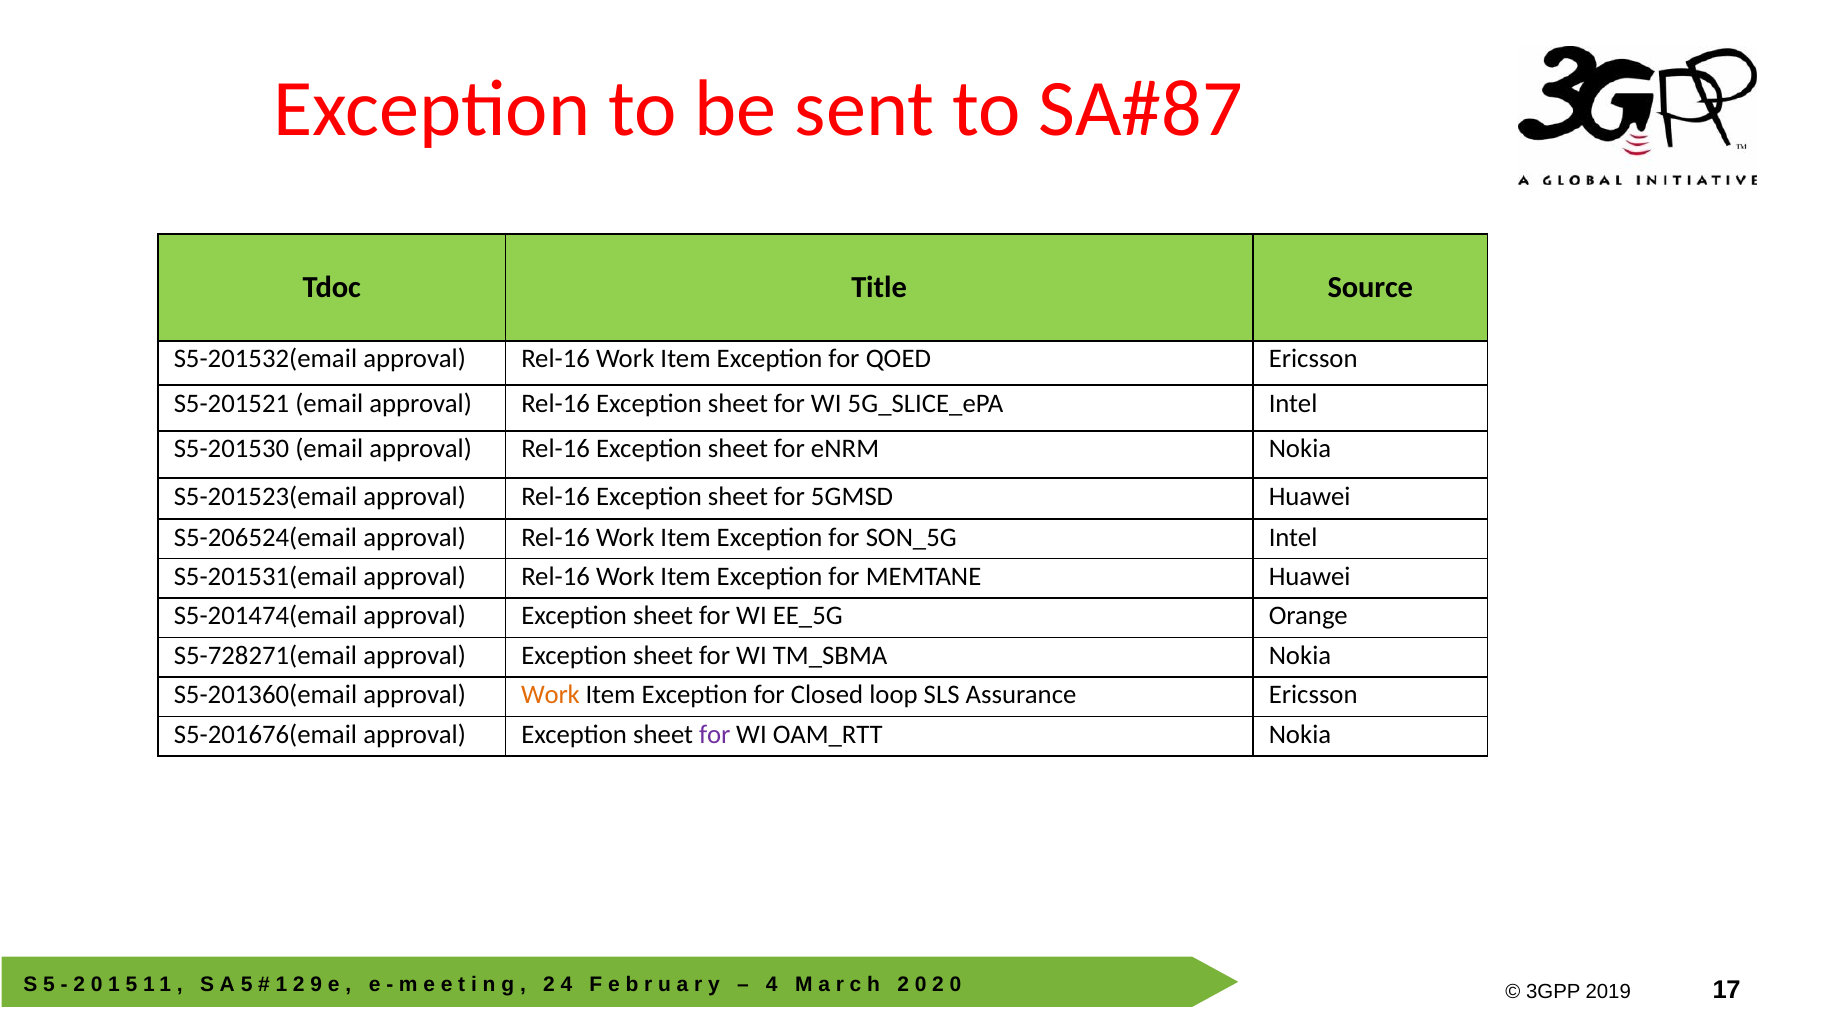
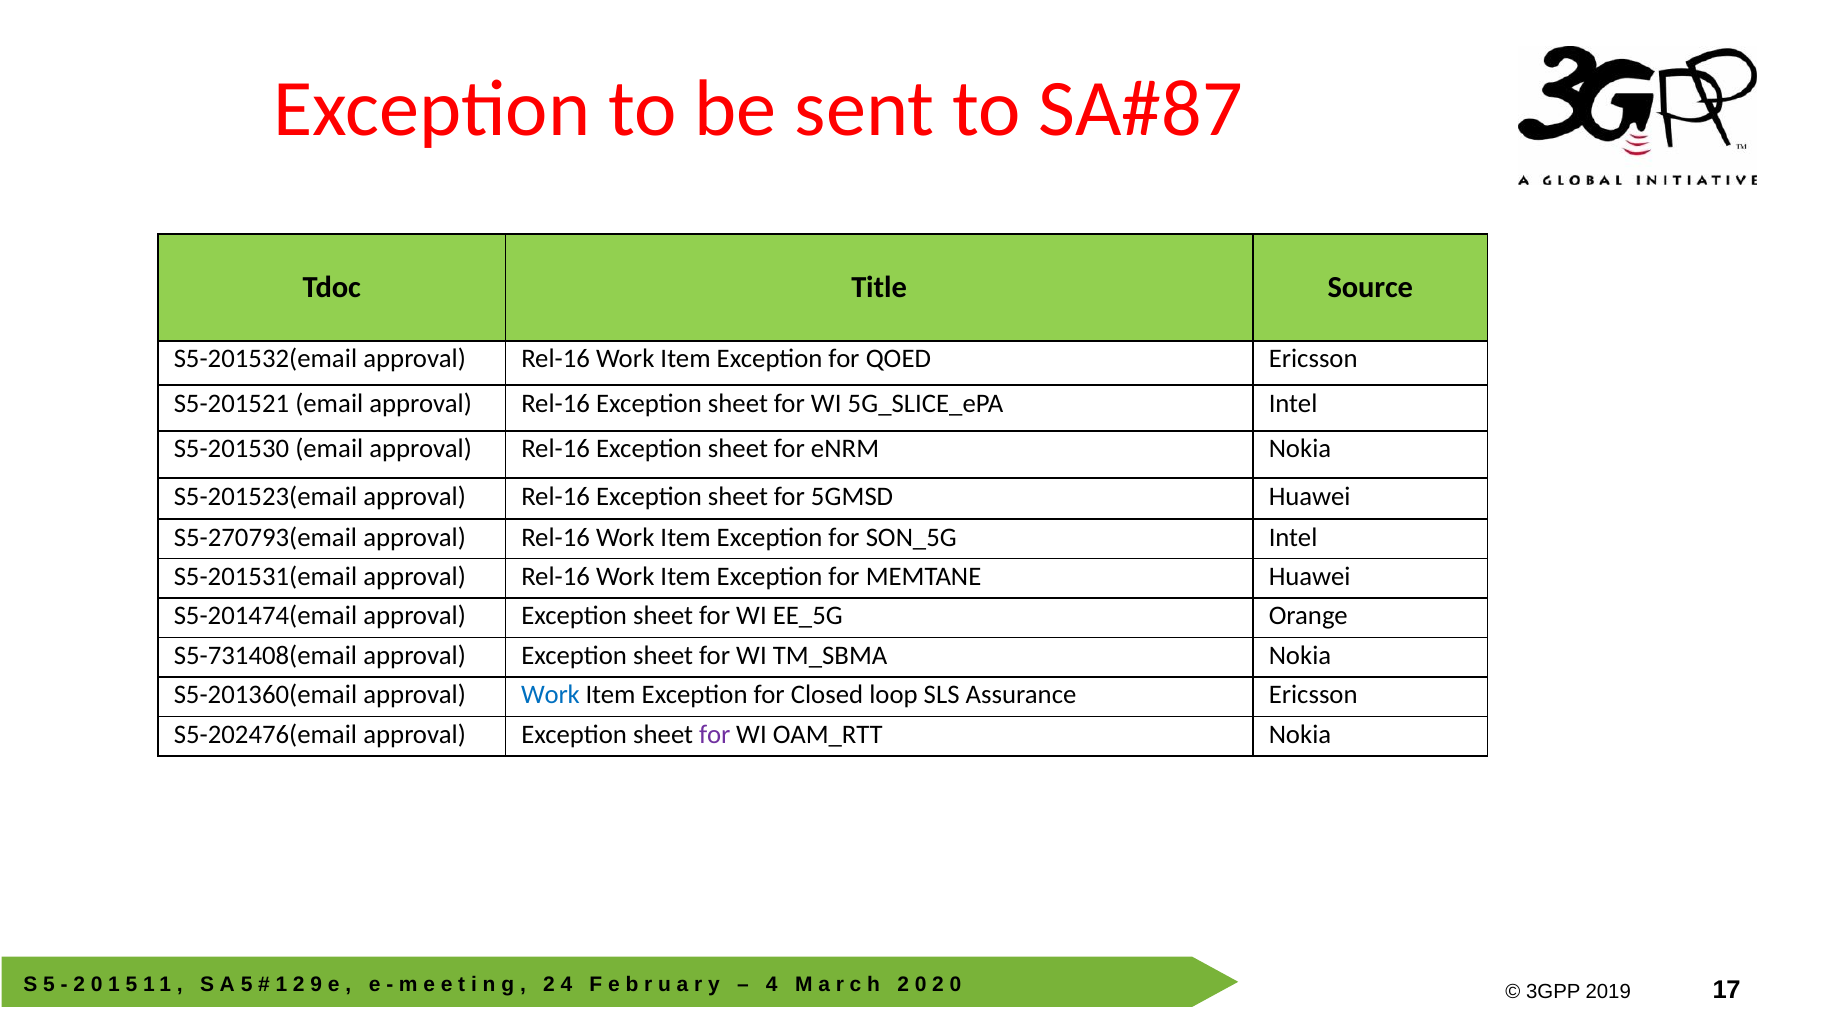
S5-206524(email: S5-206524(email -> S5-270793(email
S5-728271(email: S5-728271(email -> S5-731408(email
Work at (550, 695) colour: orange -> blue
S5-201676(email: S5-201676(email -> S5-202476(email
